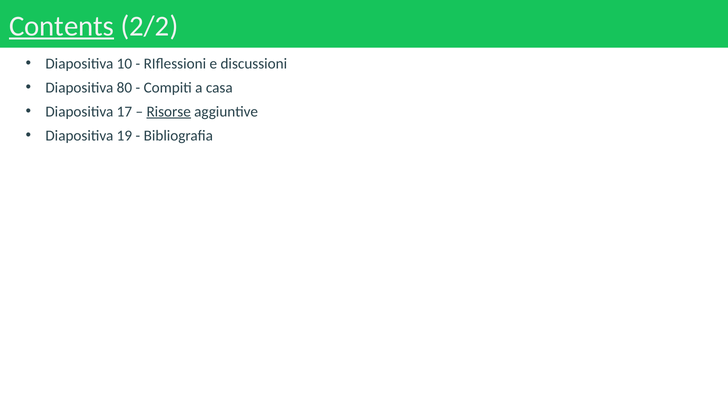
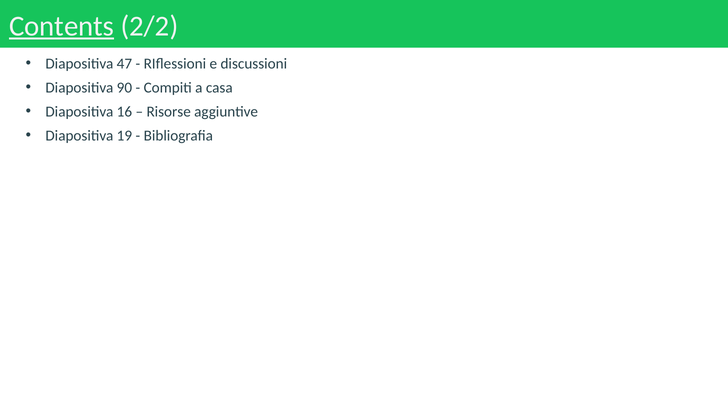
10: 10 -> 47
80: 80 -> 90
17: 17 -> 16
Risorse underline: present -> none
